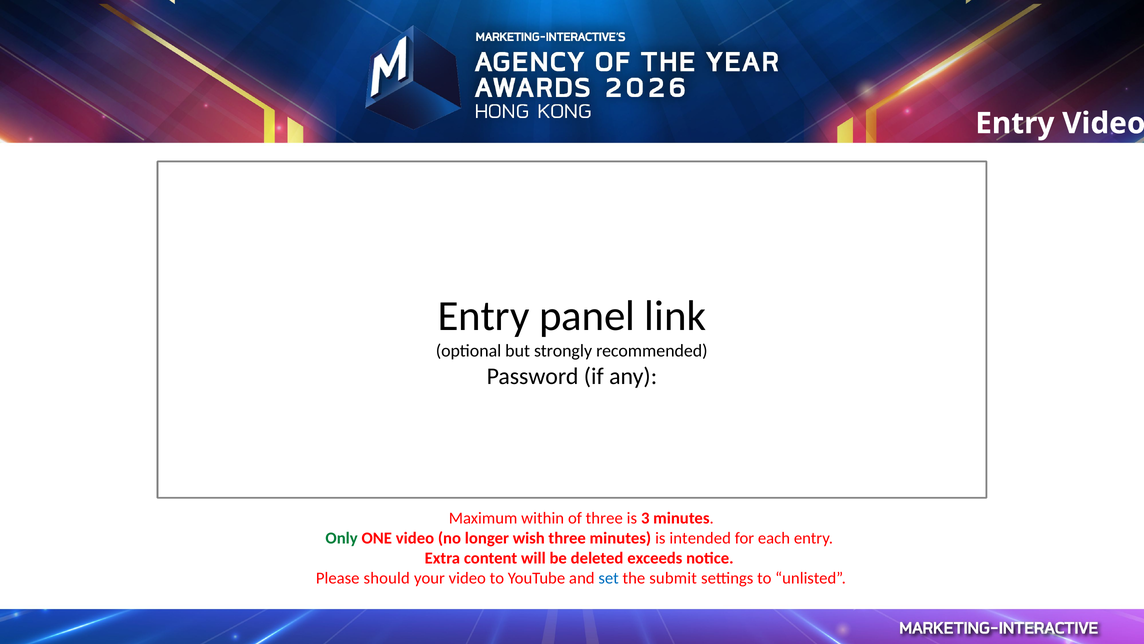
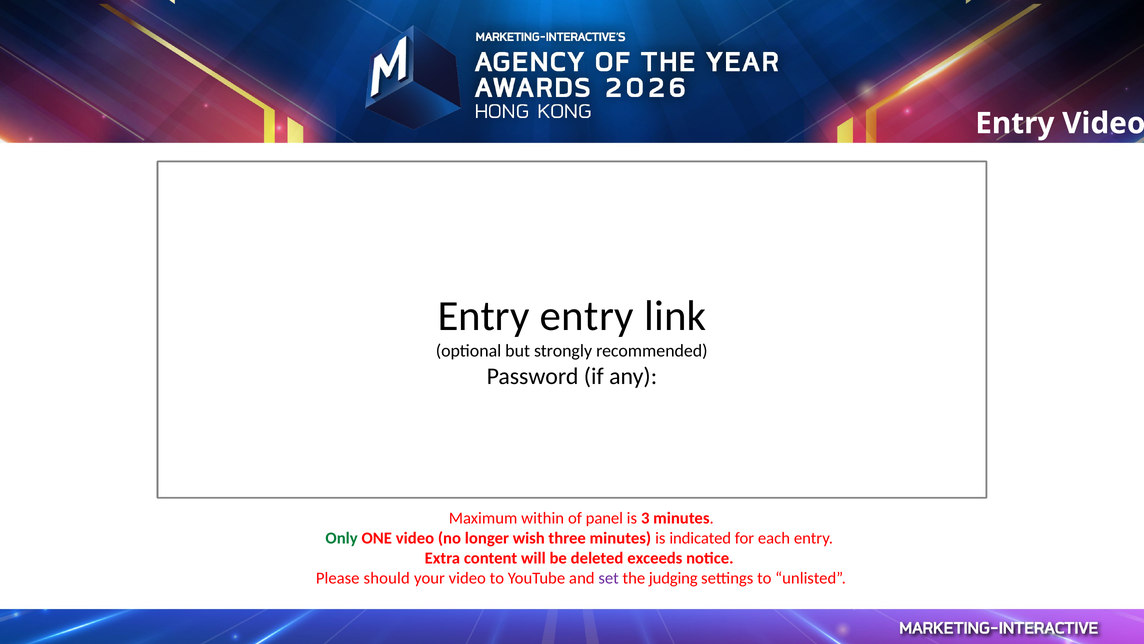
Entry panel: panel -> entry
of three: three -> panel
intended: intended -> indicated
set colour: blue -> purple
submit: submit -> judging
